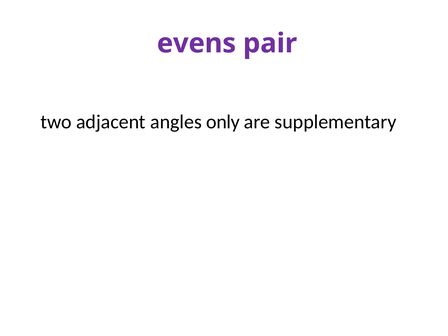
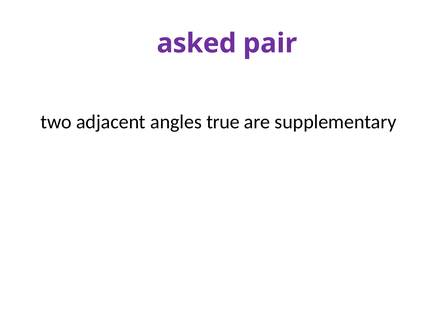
evens: evens -> asked
only: only -> true
